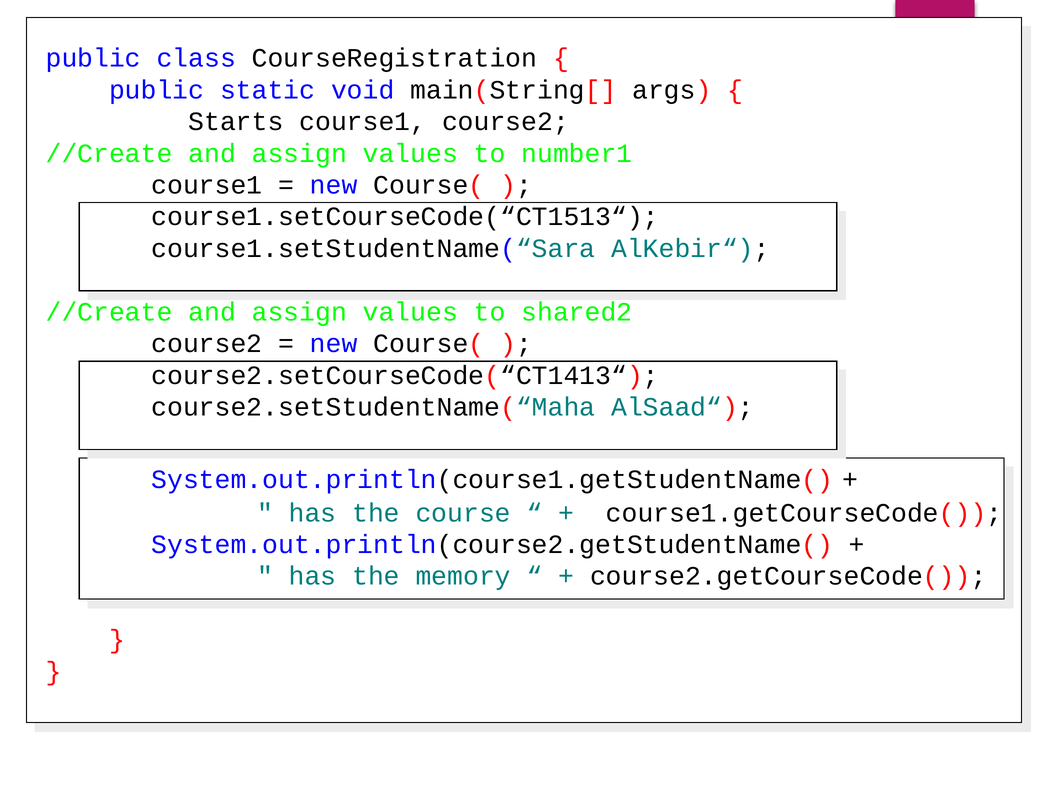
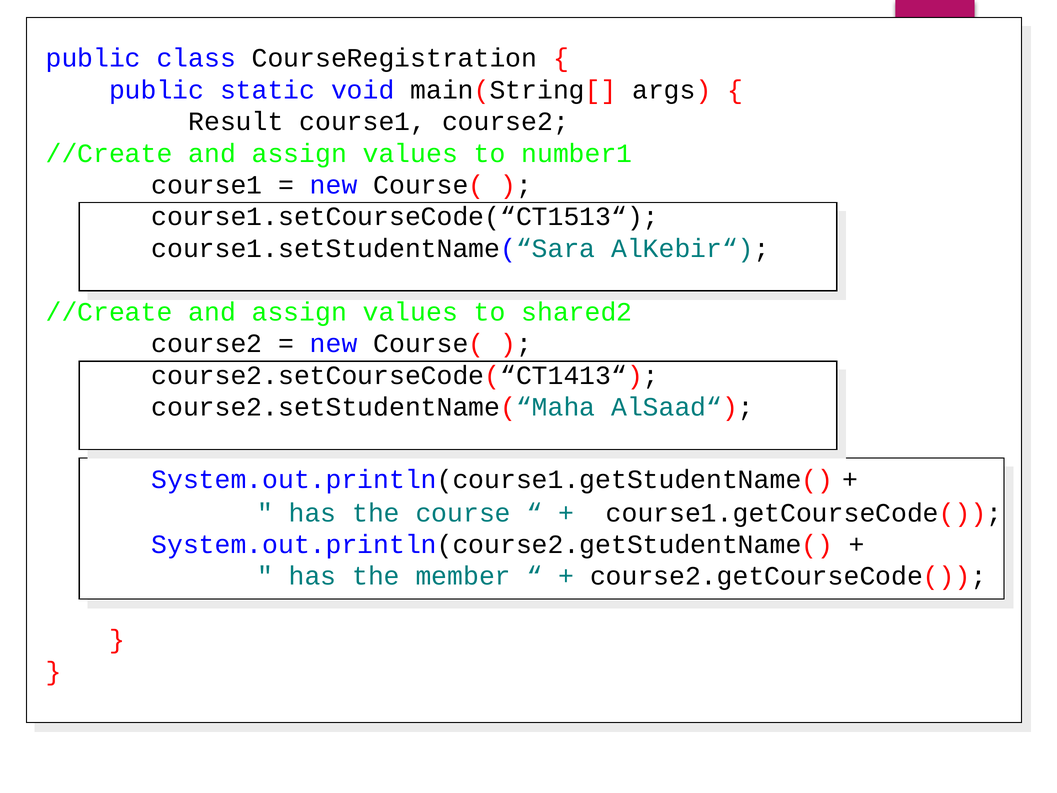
Starts: Starts -> Result
memory: memory -> member
